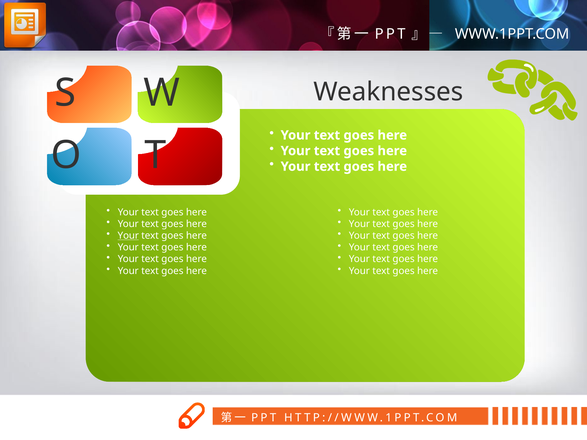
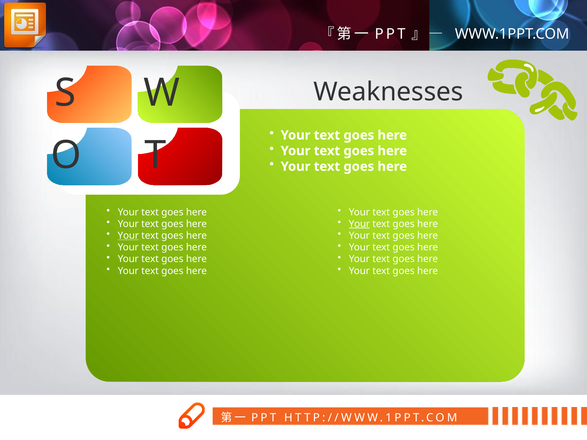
Your at (359, 224) underline: none -> present
